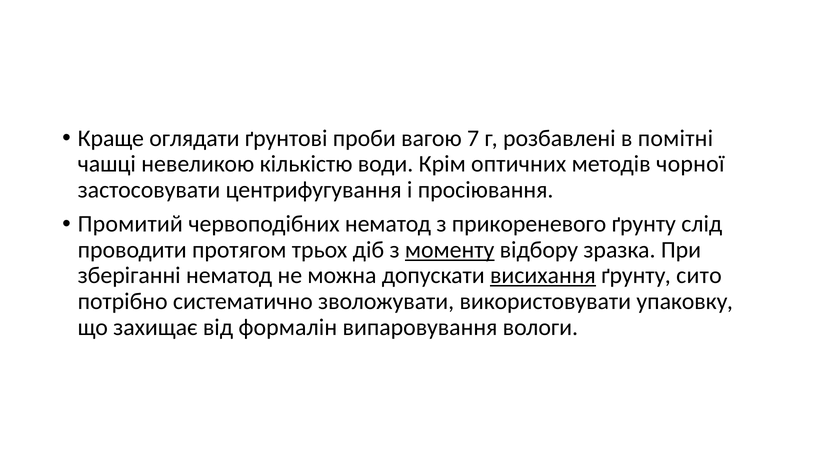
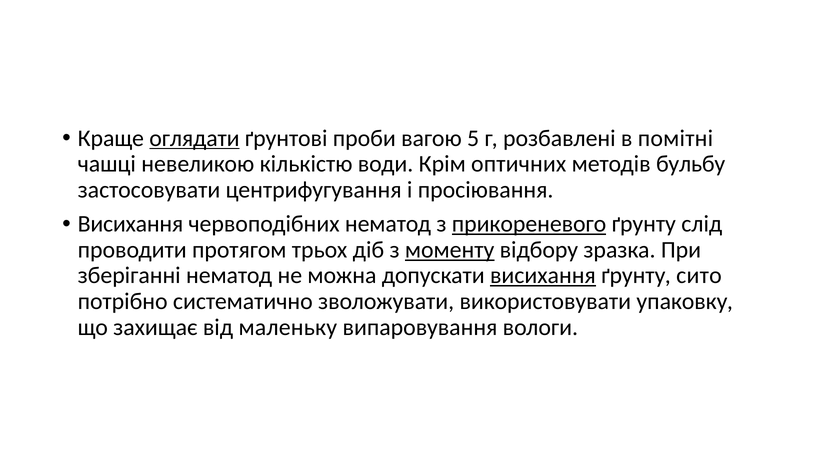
оглядати underline: none -> present
7: 7 -> 5
чорної: чорної -> бульбу
Промитий at (130, 224): Промитий -> Висихання
прикореневого underline: none -> present
формалін: формалін -> маленьку
